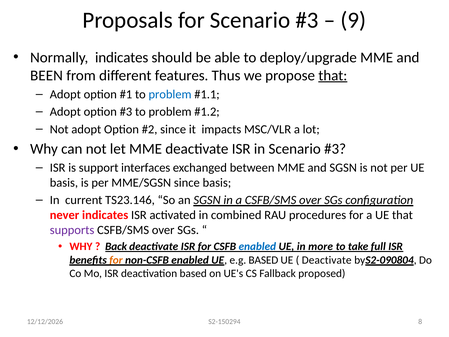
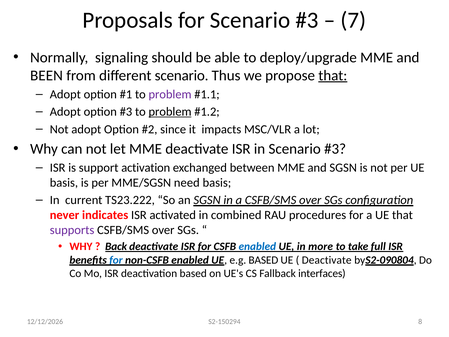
9: 9 -> 7
Normally indicates: indicates -> signaling
different features: features -> scenario
problem at (170, 94) colour: blue -> purple
problem at (170, 112) underline: none -> present
interfaces: interfaces -> activation
MME/SGSN since: since -> need
TS23.146: TS23.146 -> TS23.222
for at (116, 260) colour: orange -> blue
proposed: proposed -> interfaces
